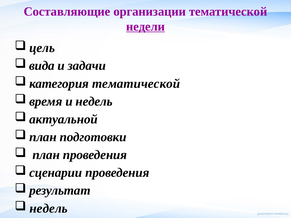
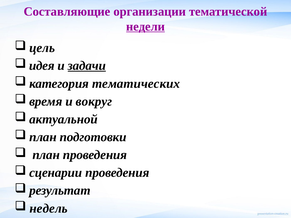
вида: вида -> идея
задачи underline: none -> present
категория тематической: тематической -> тематических
и недель: недель -> вокруг
